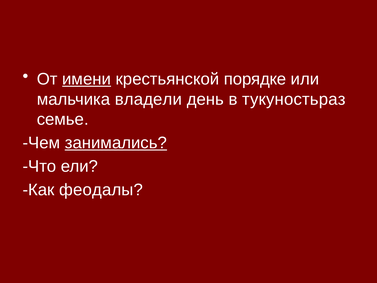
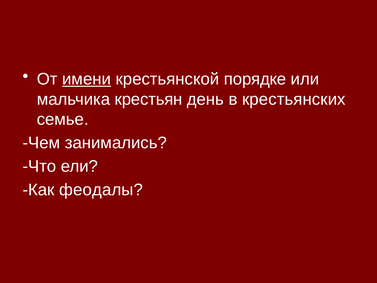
владели: владели -> крестьян
тукуностьраз: тукуностьраз -> крестьянских
занимались underline: present -> none
